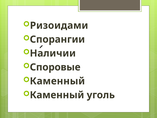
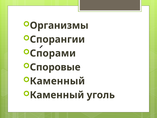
Ризоидами: Ризоидами -> Организмы
Наличии: Наличии -> Спорами
